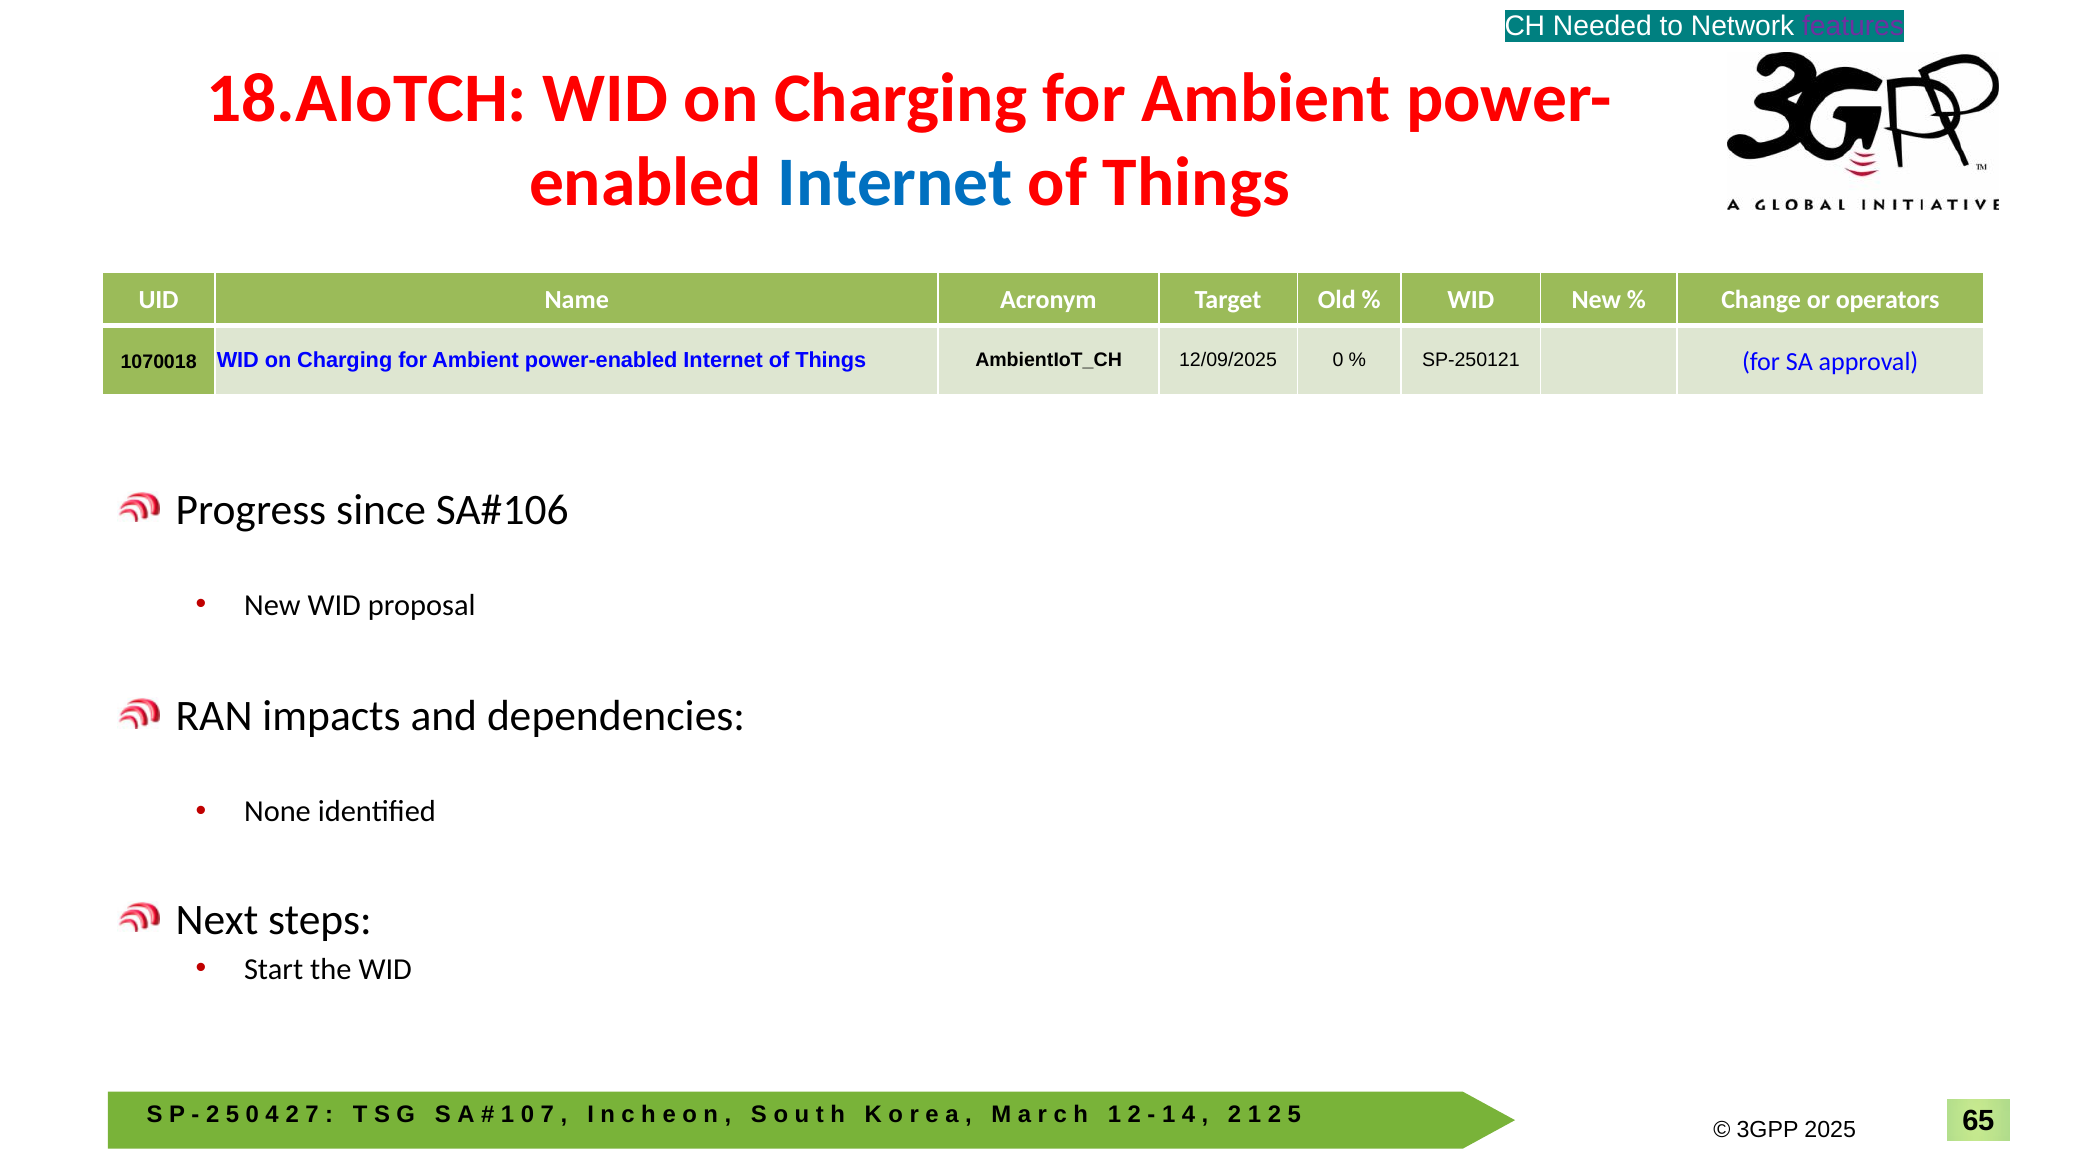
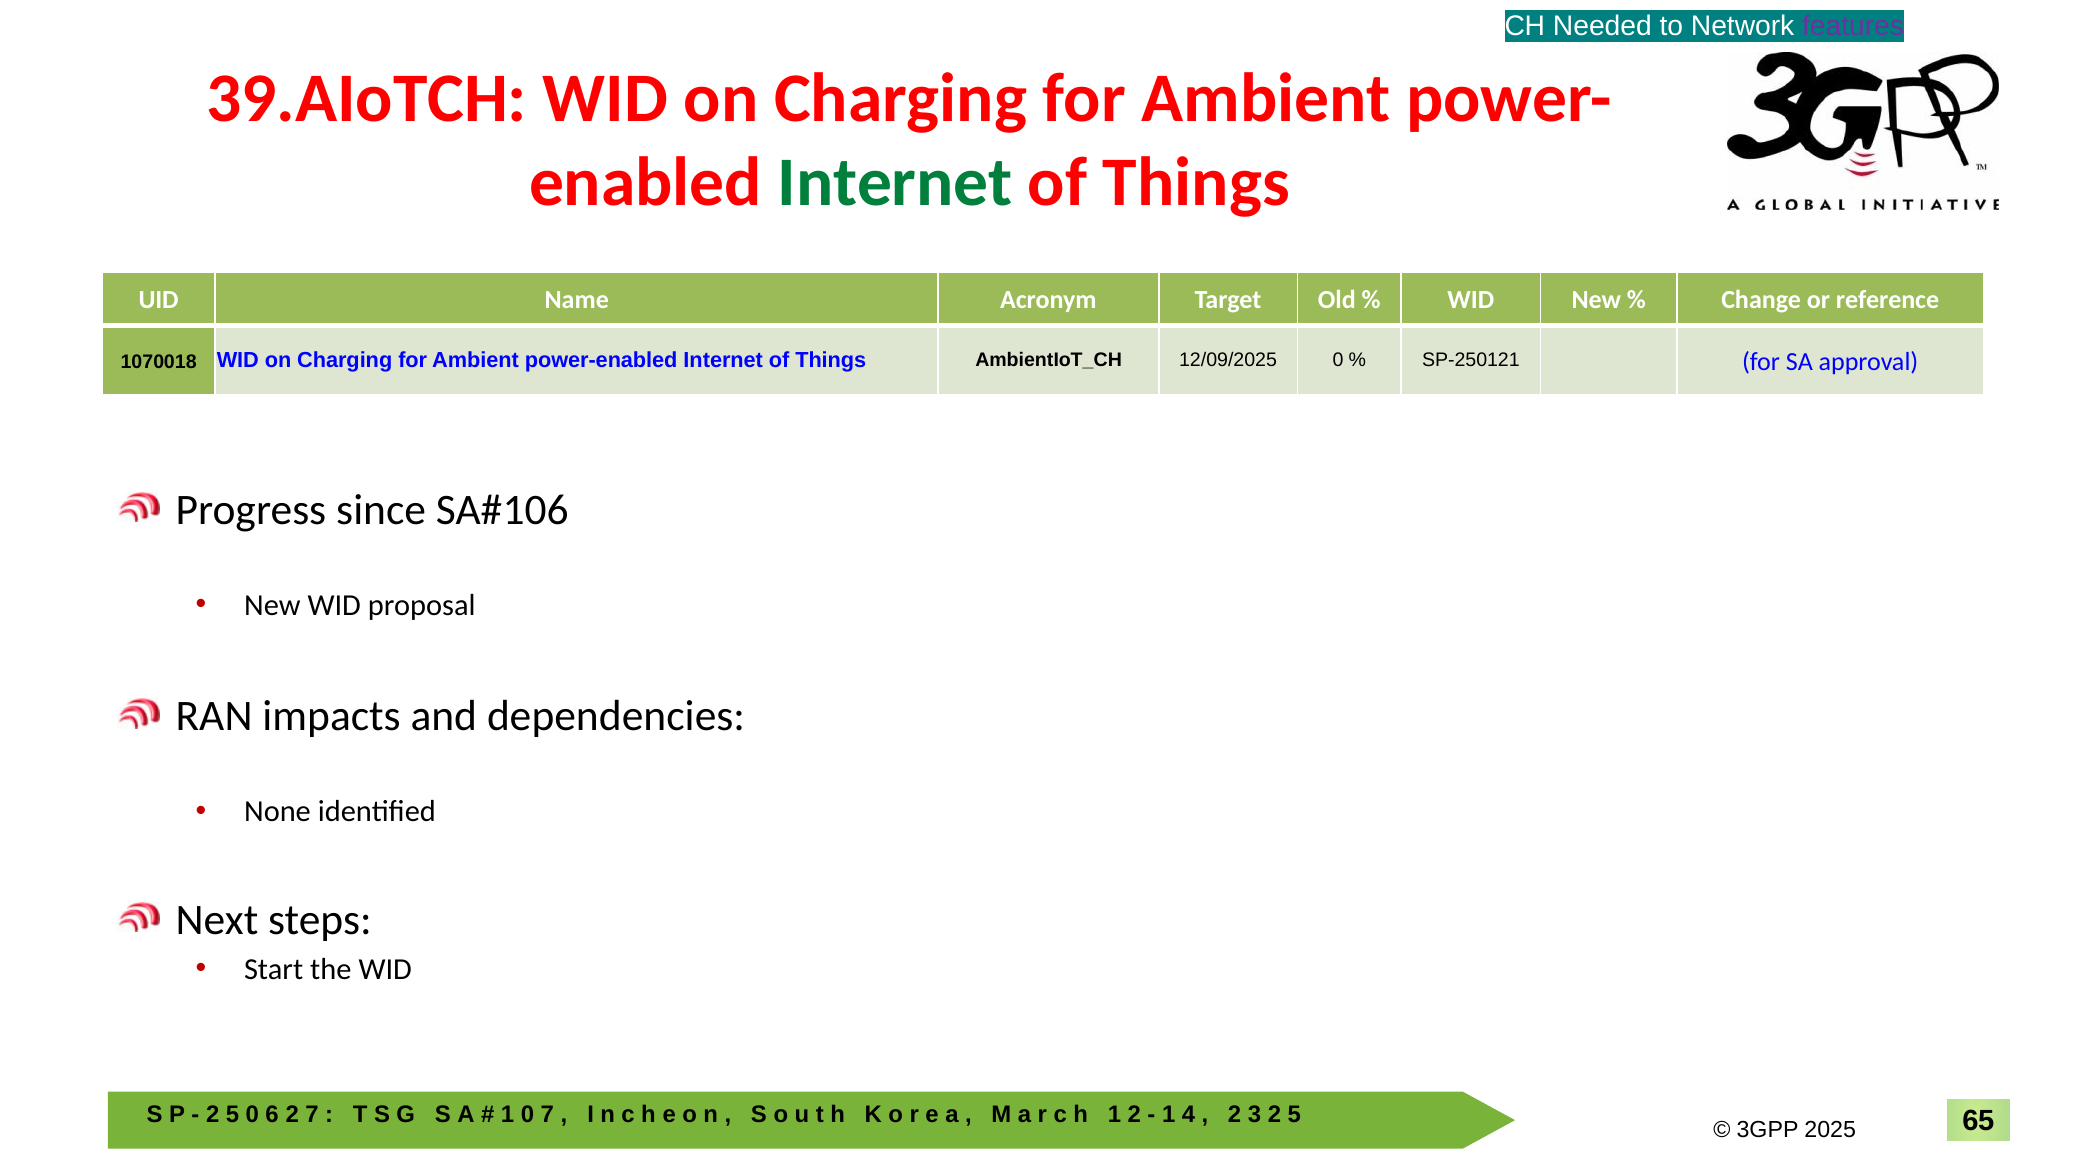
18.AIoTCH: 18.AIoTCH -> 39.AIoTCH
Internet at (895, 182) colour: blue -> green
operators: operators -> reference
0 4: 4 -> 6
1 at (1254, 1114): 1 -> 3
